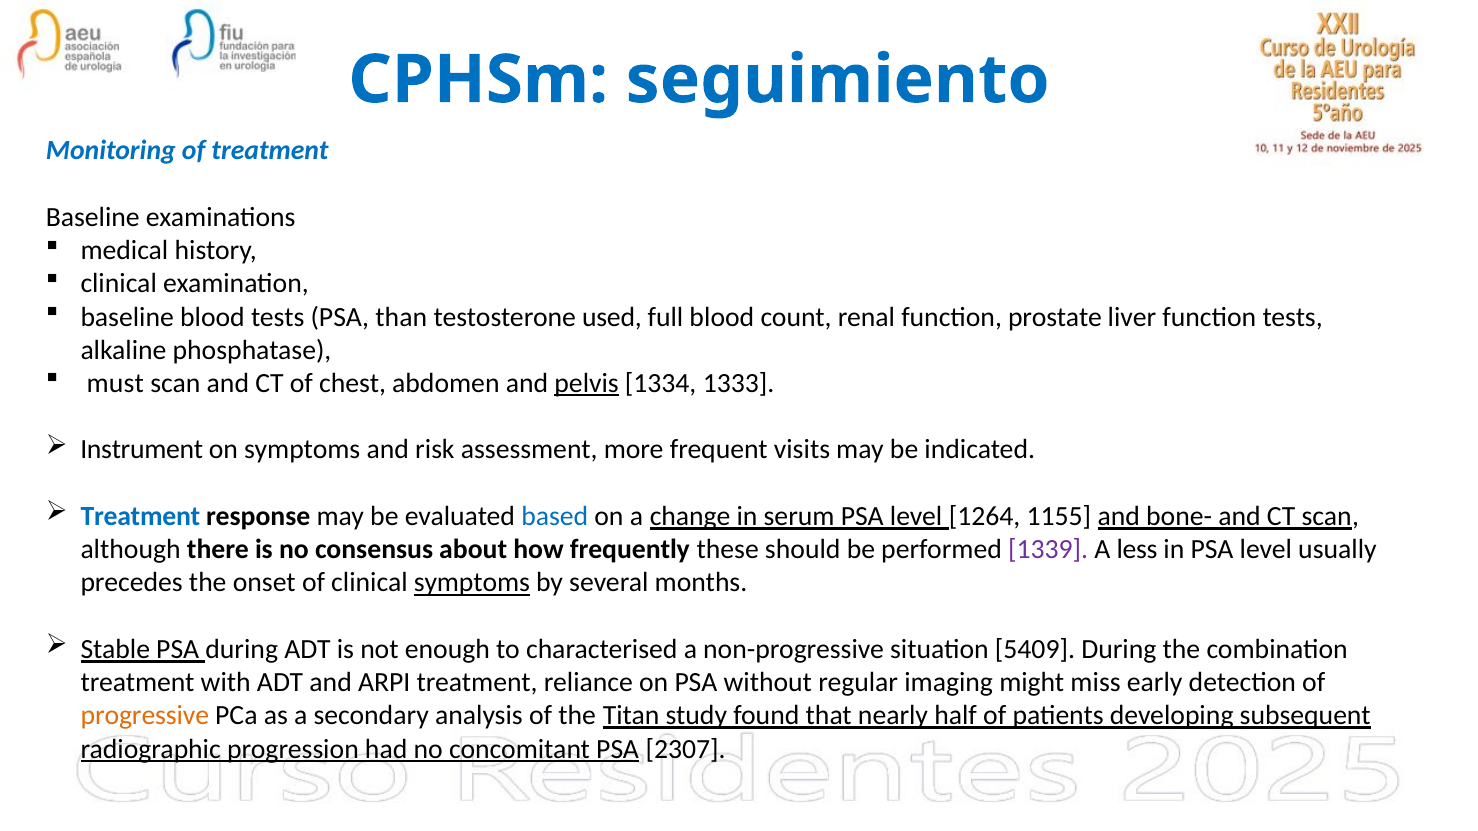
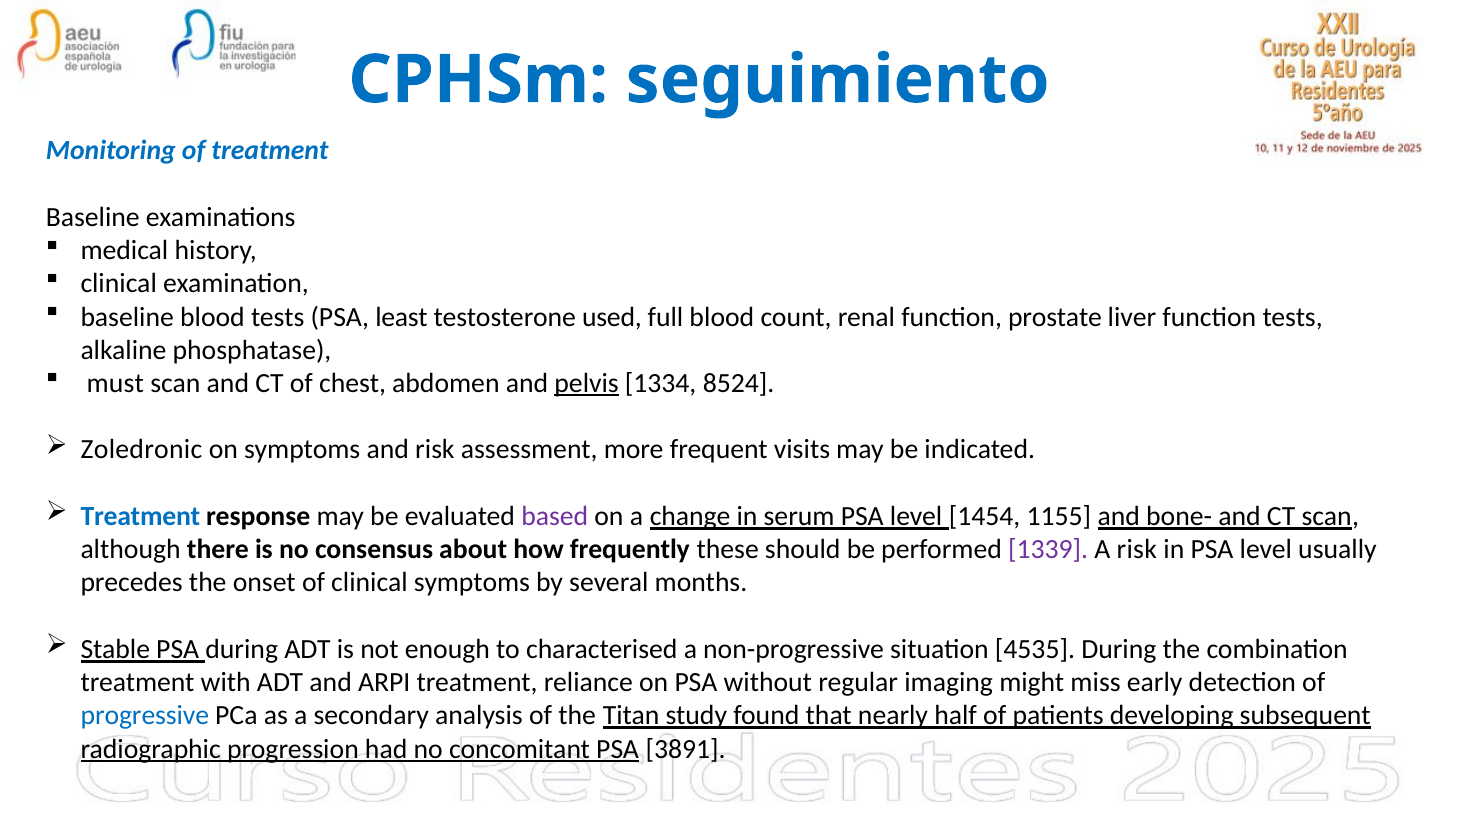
than: than -> least
1333: 1333 -> 8524
Instrument: Instrument -> Zoledronic
based colour: blue -> purple
1264: 1264 -> 1454
A less: less -> risk
symptoms at (472, 583) underline: present -> none
5409: 5409 -> 4535
progressive colour: orange -> blue
2307: 2307 -> 3891
